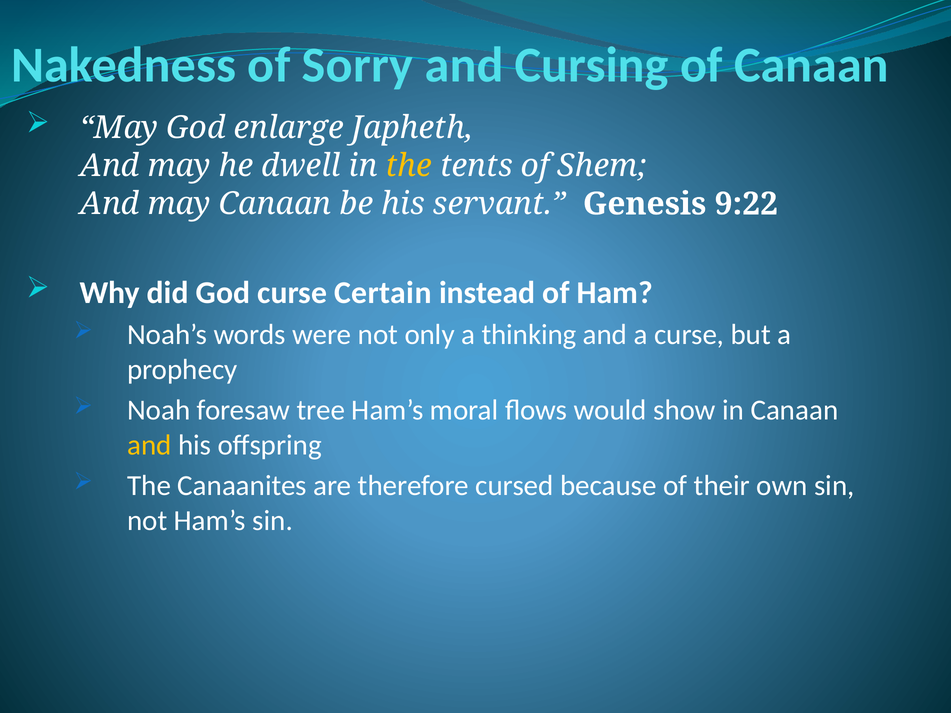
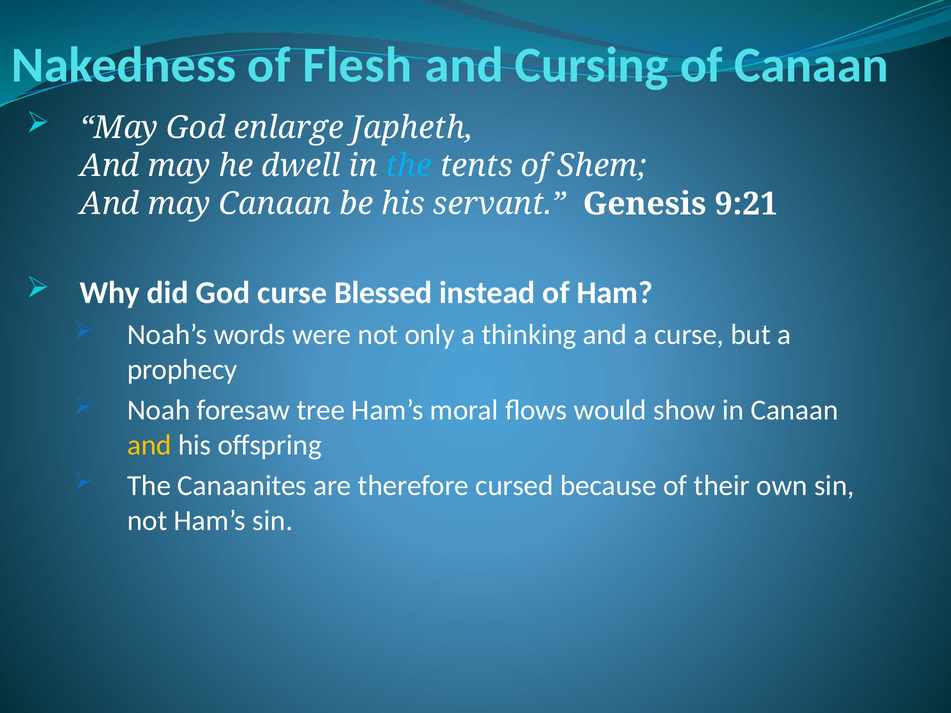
Sorry: Sorry -> Flesh
the at (409, 166) colour: yellow -> light blue
9:22: 9:22 -> 9:21
Certain: Certain -> Blessed
